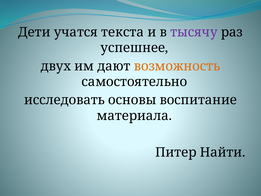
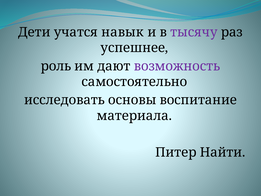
текста: текста -> навык
двух: двух -> роль
возможность colour: orange -> purple
